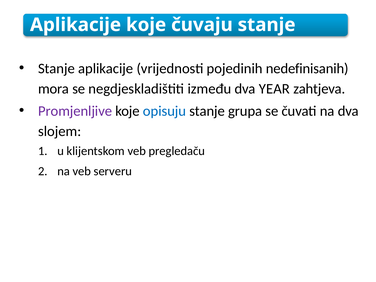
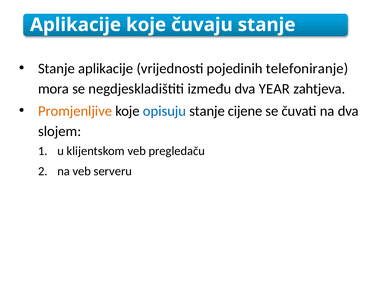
nedefinisanih: nedefinisanih -> telefoniranje
Promjenljive colour: purple -> orange
grupa: grupa -> cijene
